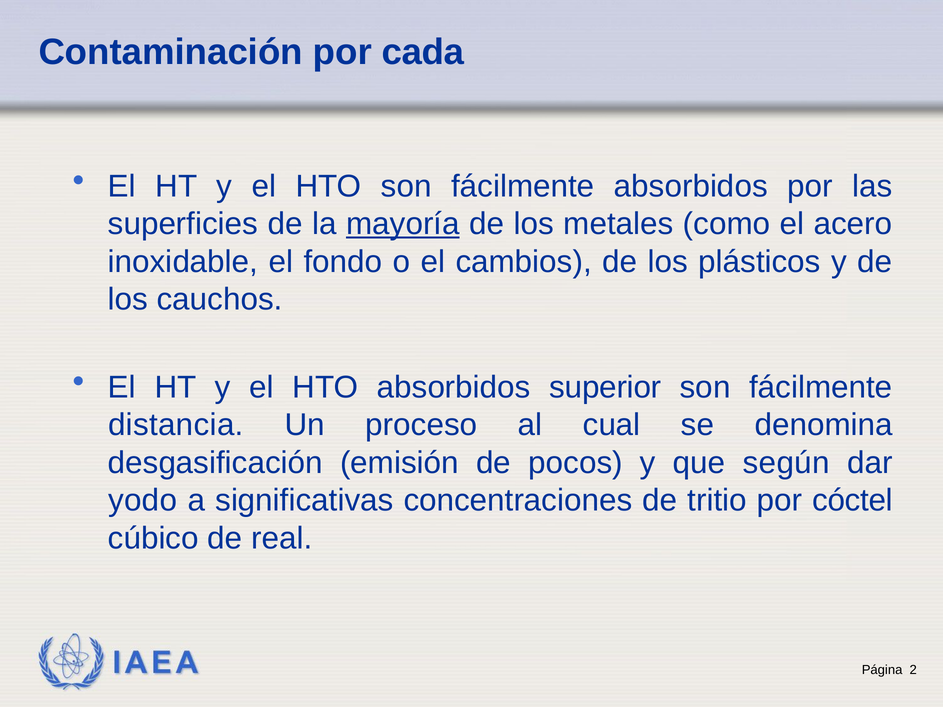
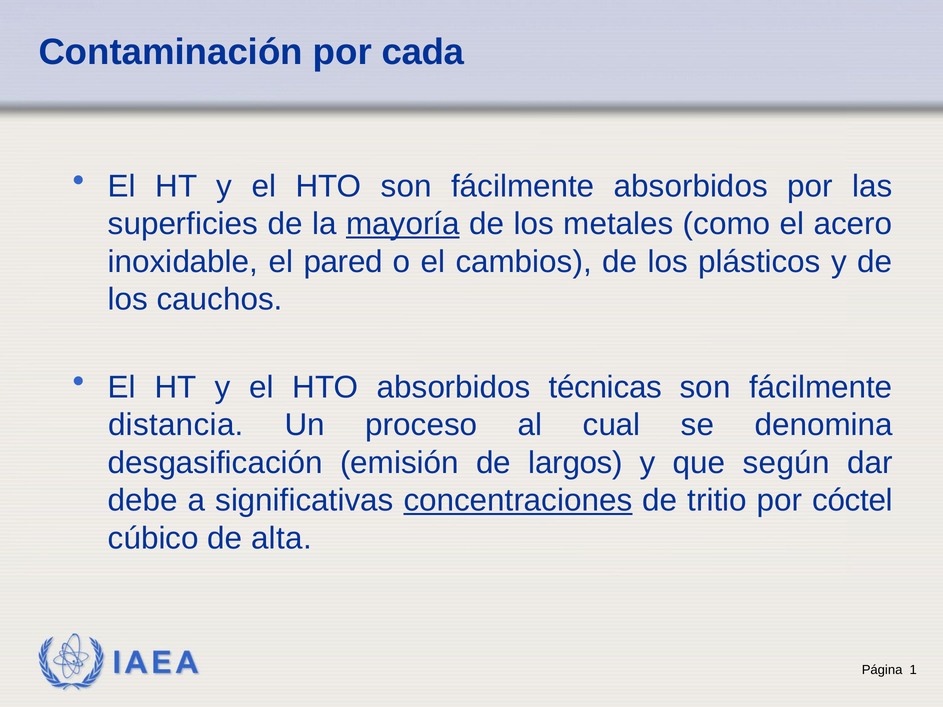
fondo: fondo -> pared
superior: superior -> técnicas
pocos: pocos -> largos
yodo: yodo -> debe
concentraciones underline: none -> present
real: real -> alta
2: 2 -> 1
